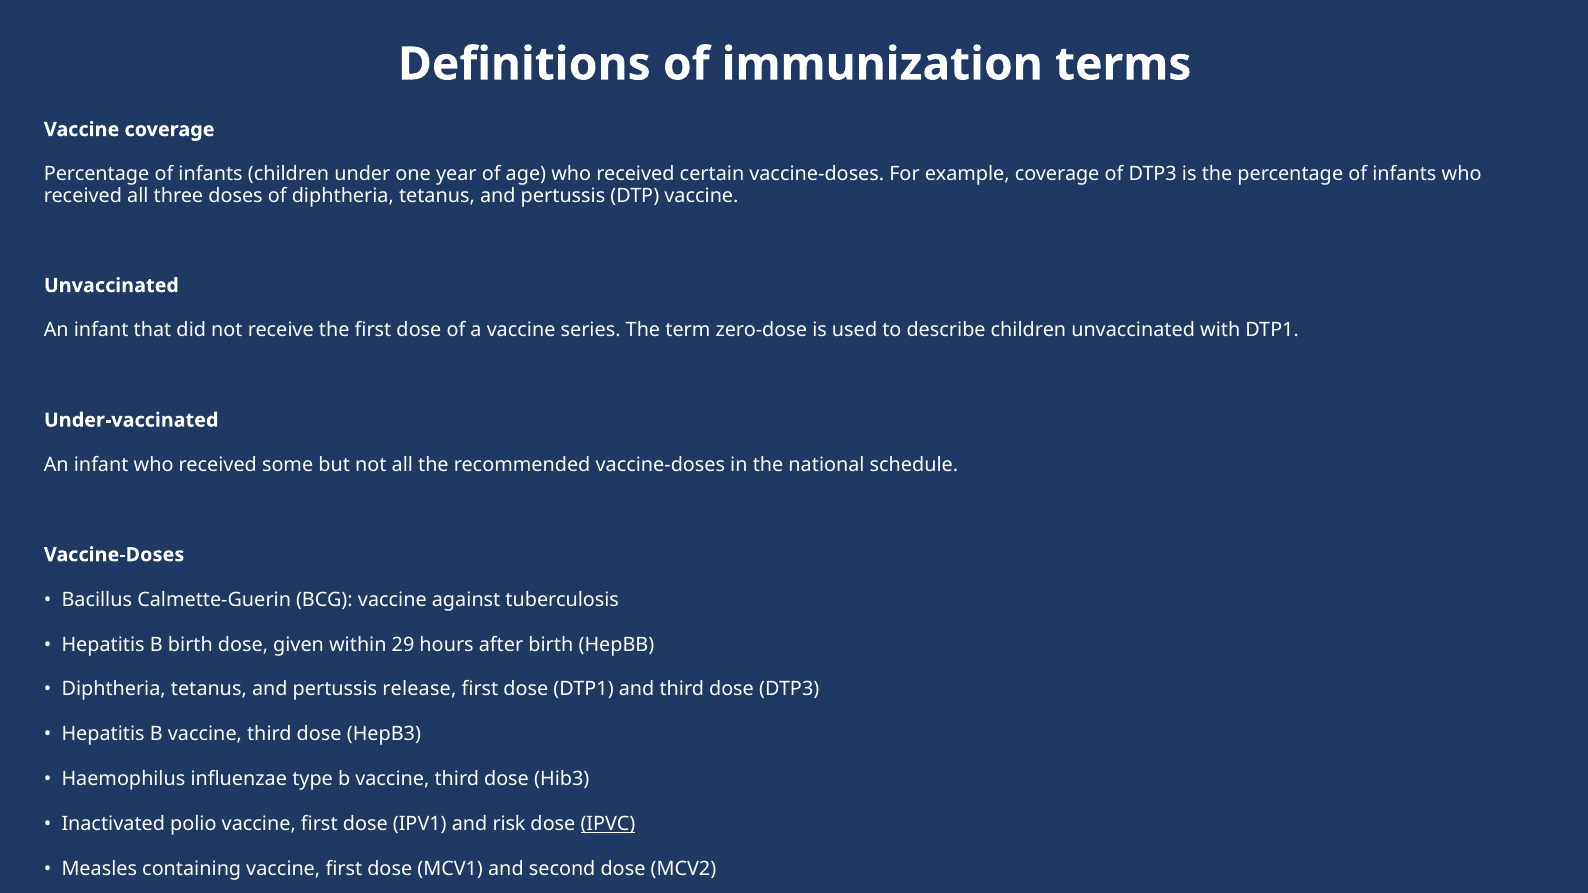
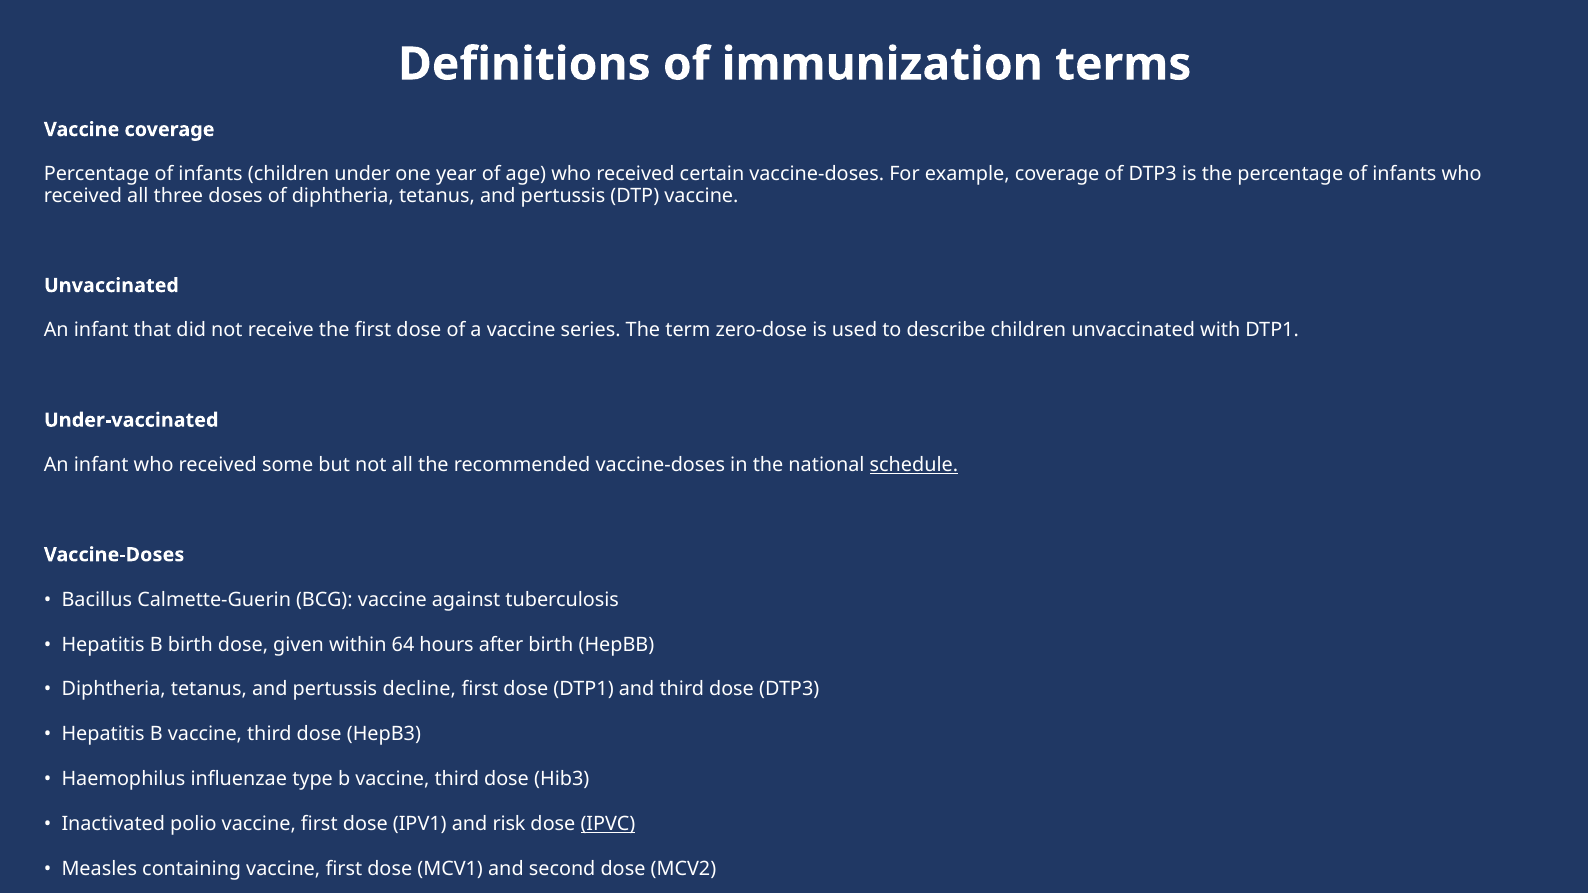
schedule underline: none -> present
29: 29 -> 64
release: release -> decline
